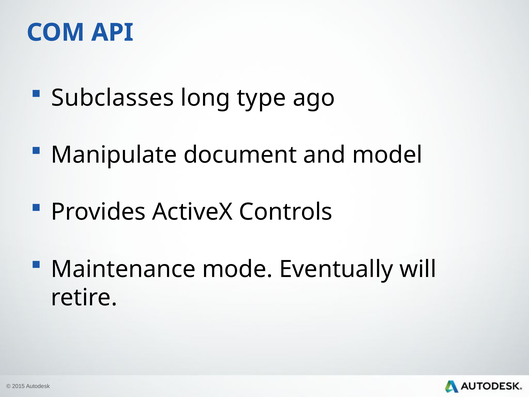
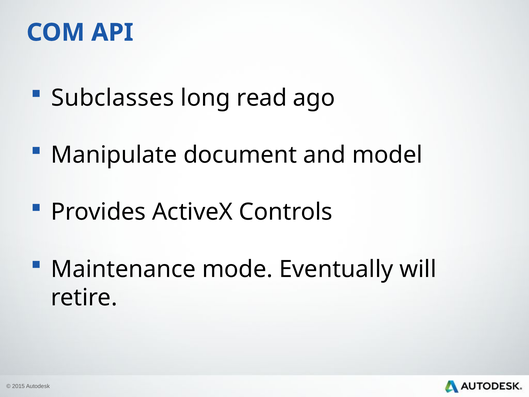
type: type -> read
